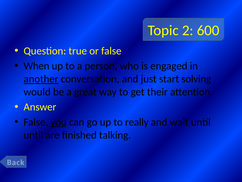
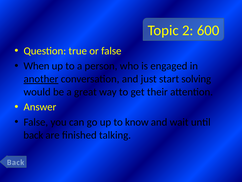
you underline: present -> none
really: really -> know
until at (33, 135): until -> back
